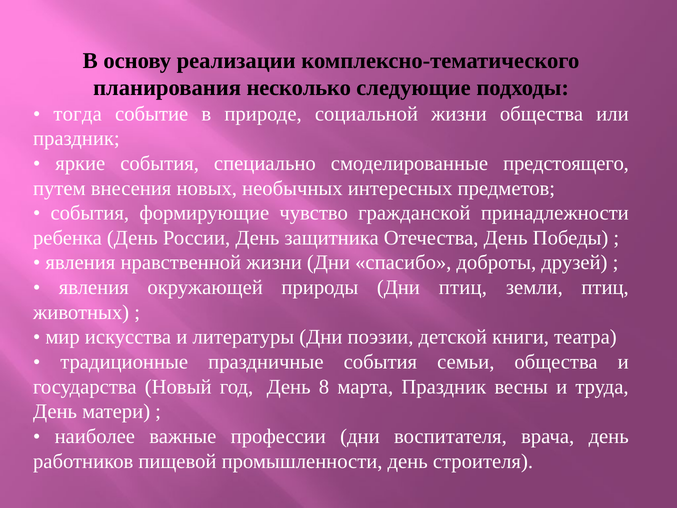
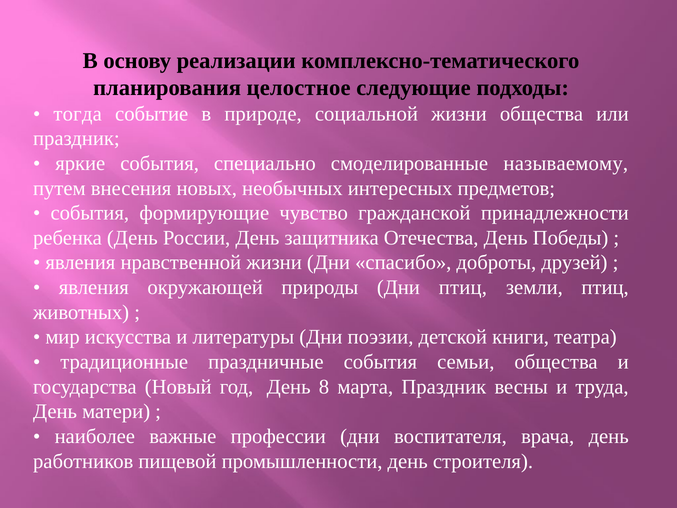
несколько: несколько -> целостное
предстоящего: предстоящего -> называемому
